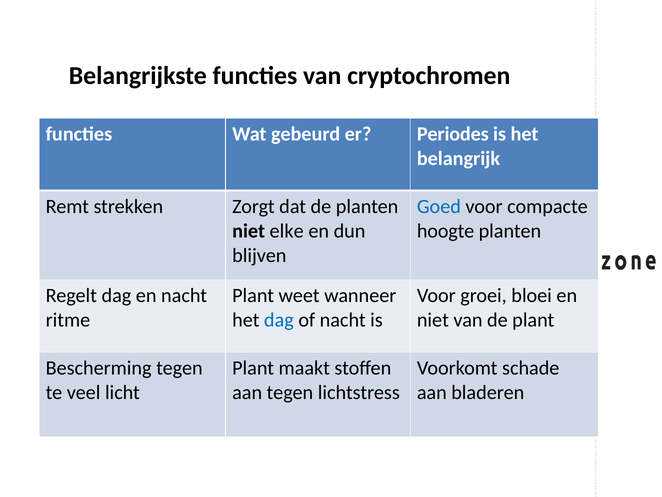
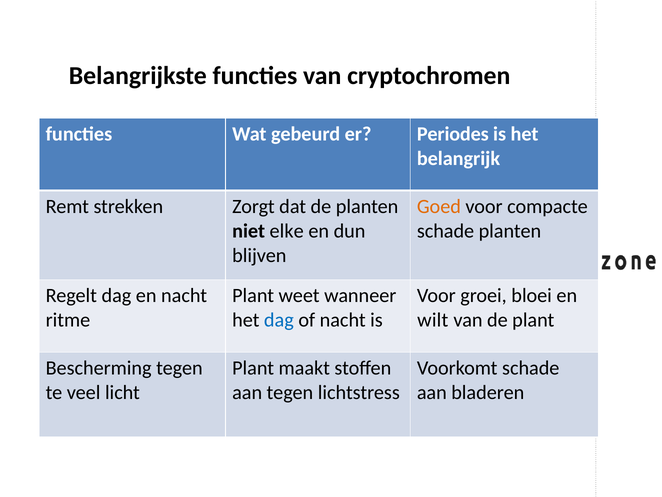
Goed colour: blue -> orange
hoogte at (446, 231): hoogte -> schade
niet at (433, 320): niet -> wilt
